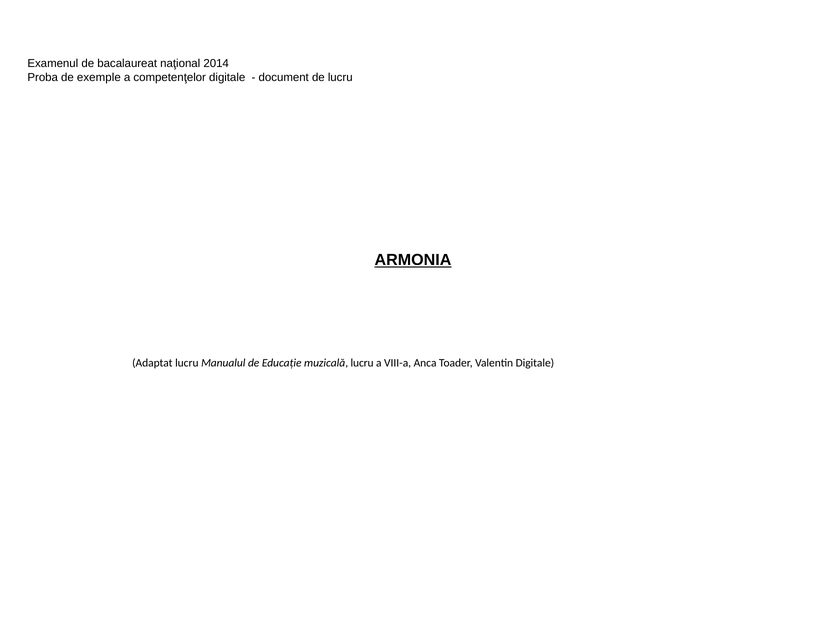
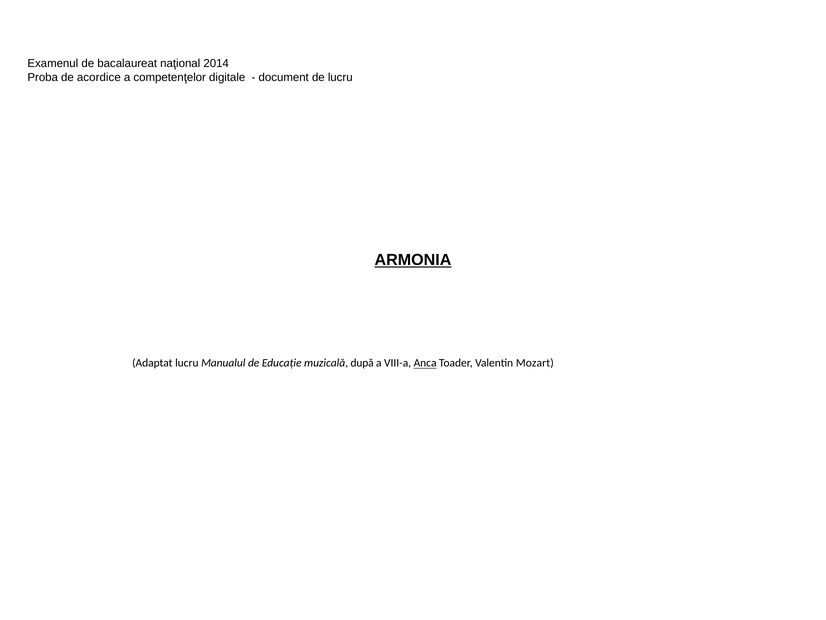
exemple: exemple -> acordice
muzicală lucru: lucru -> după
Anca underline: none -> present
Valentin Digitale: Digitale -> Mozart
